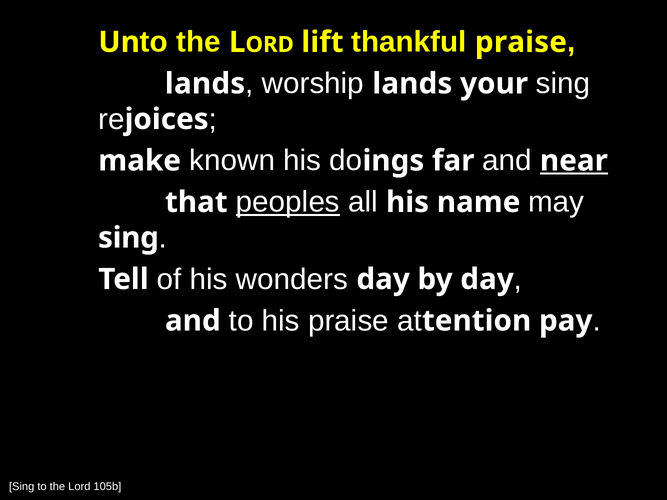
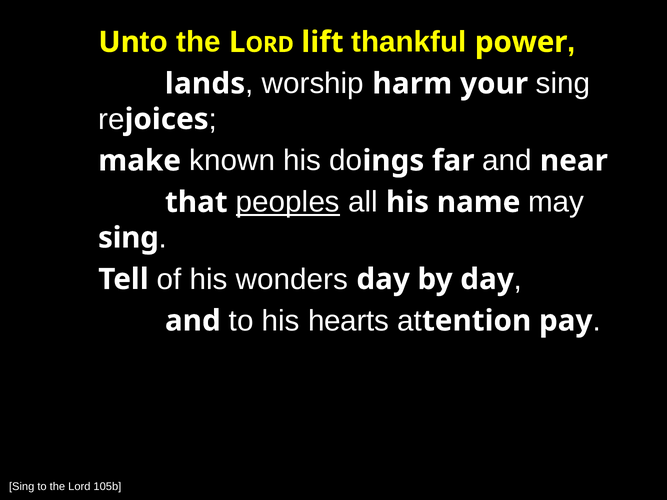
thankful praise: praise -> power
worship lands: lands -> harm
near underline: present -> none
his praise: praise -> hearts
